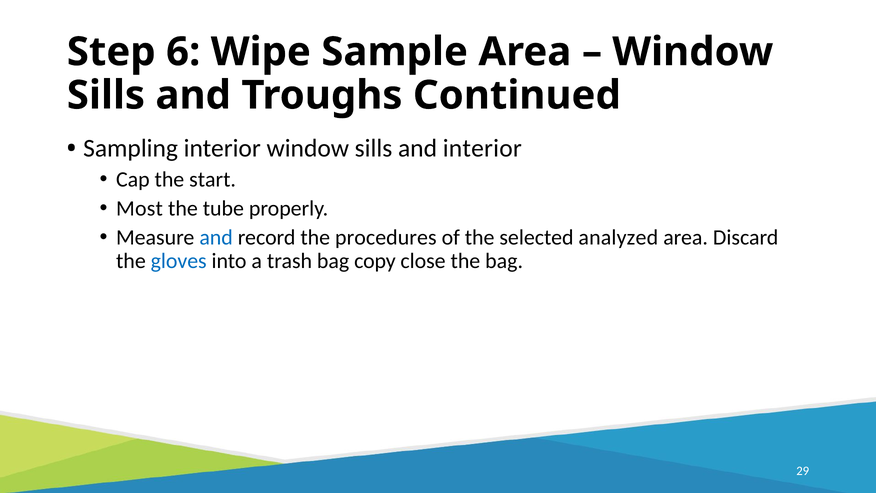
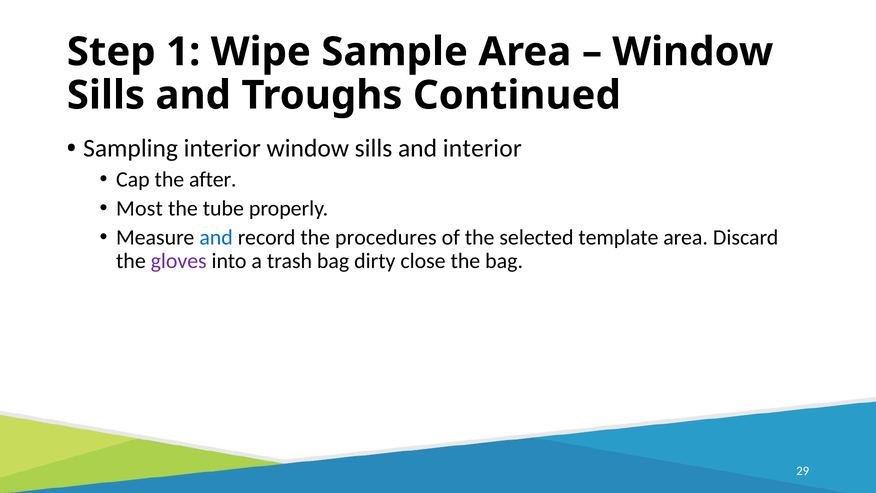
6: 6 -> 1
start: start -> after
analyzed: analyzed -> template
gloves colour: blue -> purple
copy: copy -> dirty
